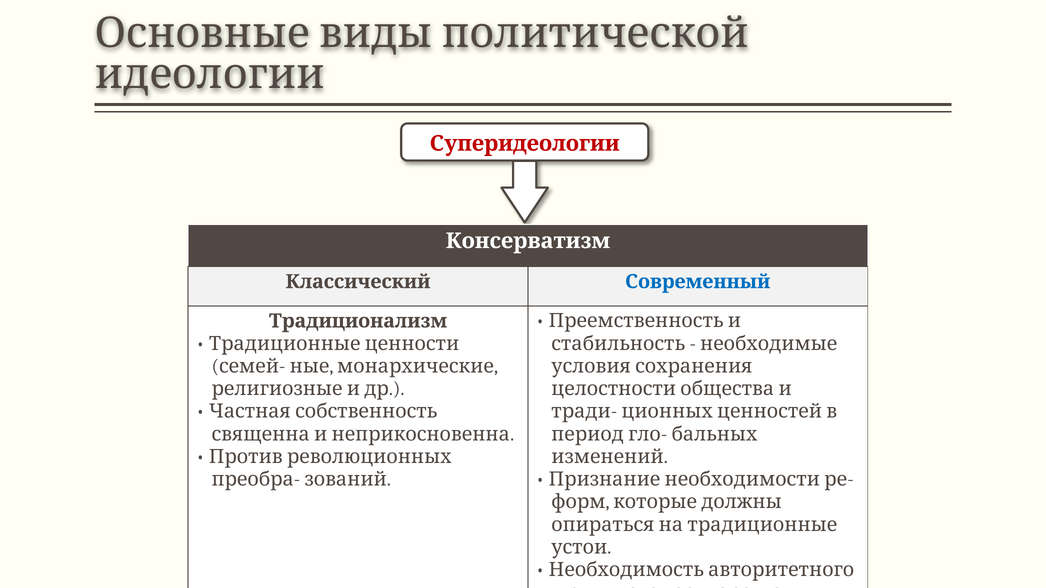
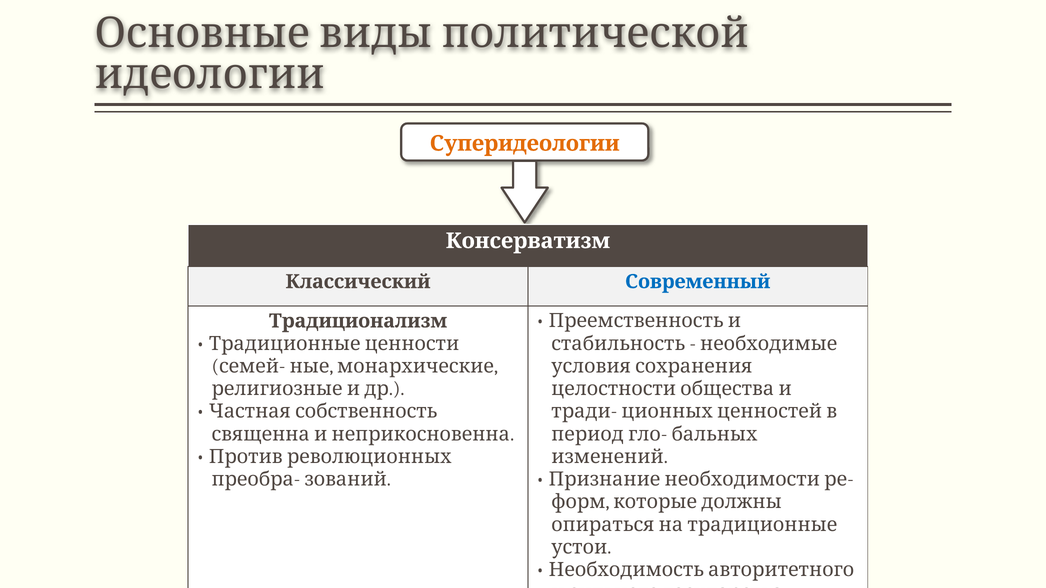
Суперидеологии colour: red -> orange
